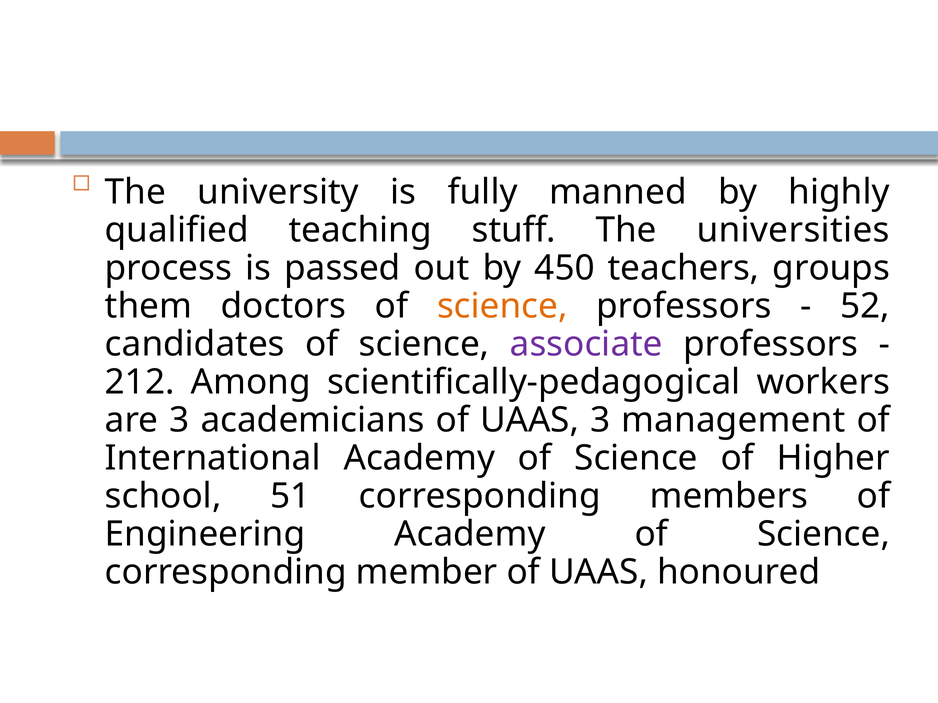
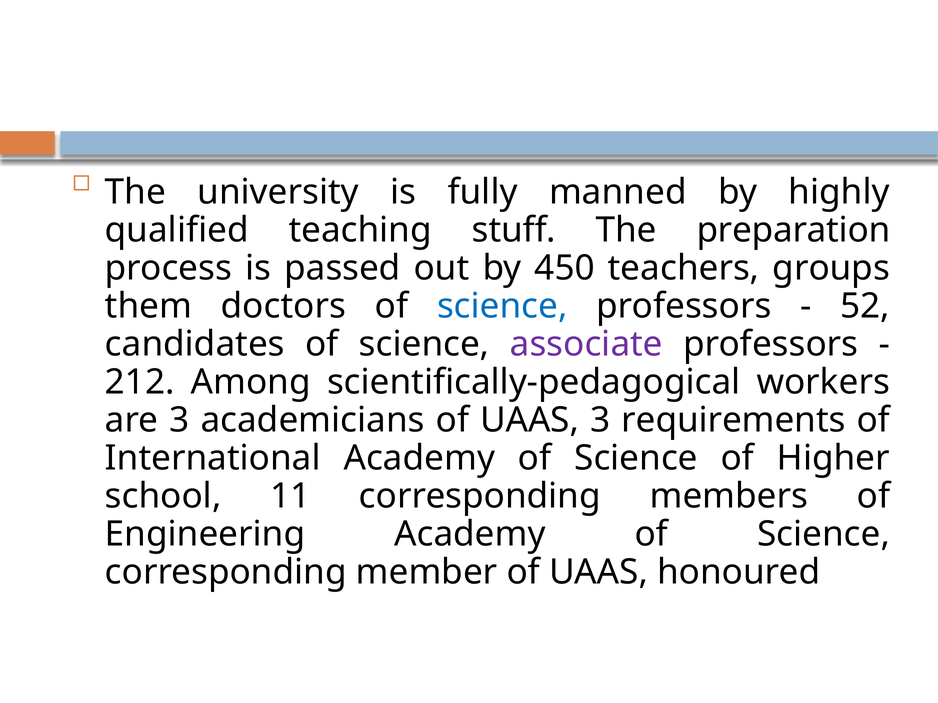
universities: universities -> preparation
science at (502, 306) colour: orange -> blue
management: management -> requirements
51: 51 -> 11
